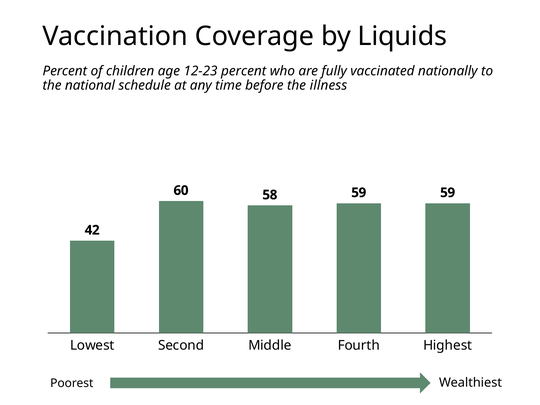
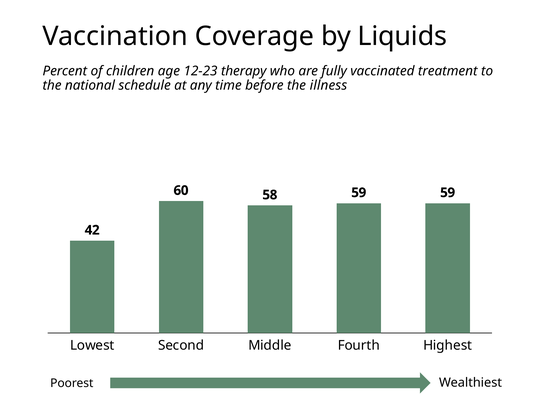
12-23 percent: percent -> therapy
nationally: nationally -> treatment
